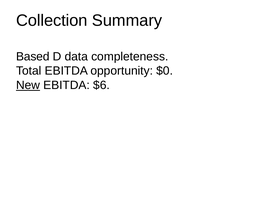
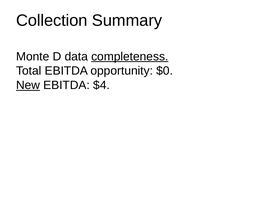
Based: Based -> Monte
completeness underline: none -> present
$6: $6 -> $4
